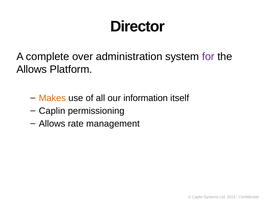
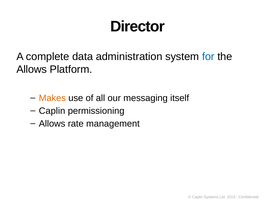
over: over -> data
for colour: purple -> blue
information: information -> messaging
